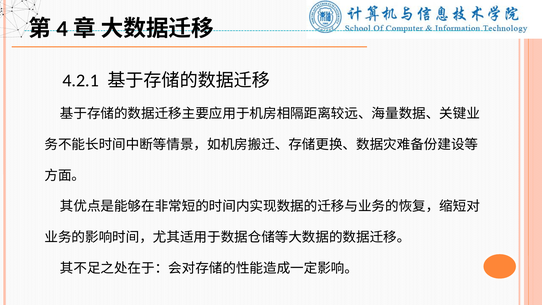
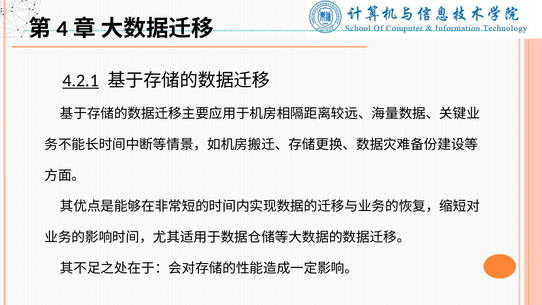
4.2.1 underline: none -> present
